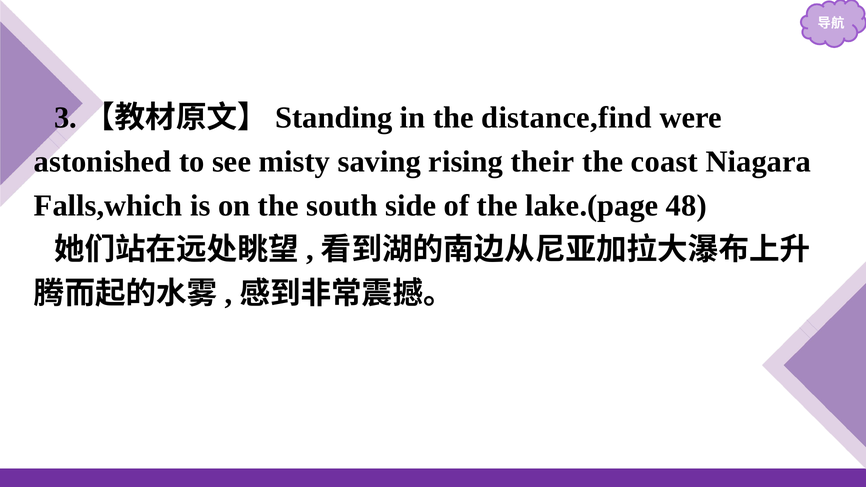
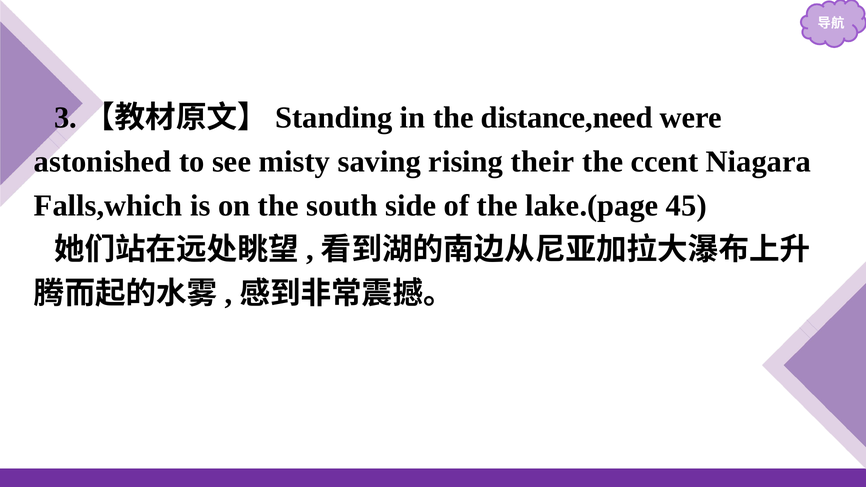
distance,find: distance,find -> distance,need
coast: coast -> ccent
48: 48 -> 45
